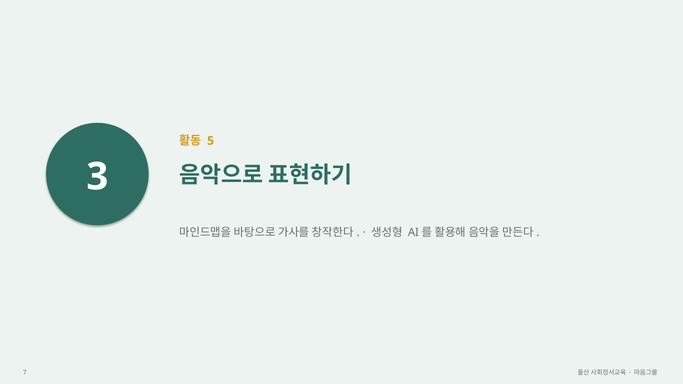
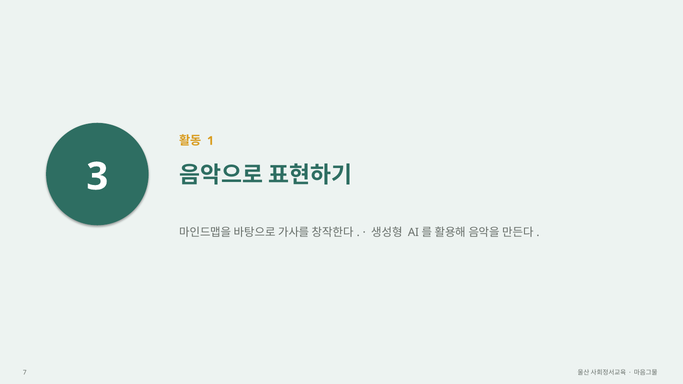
5: 5 -> 1
